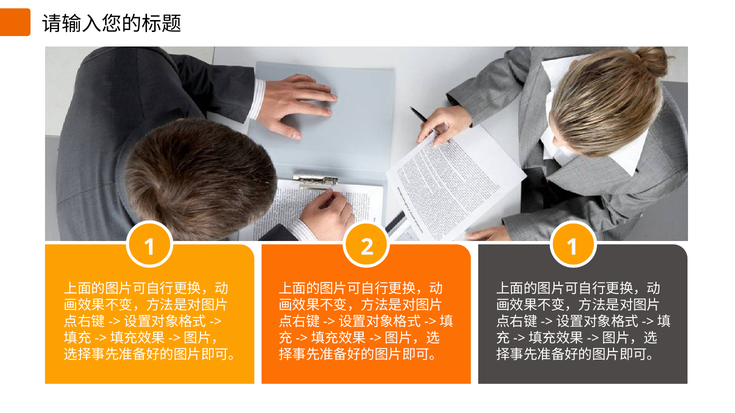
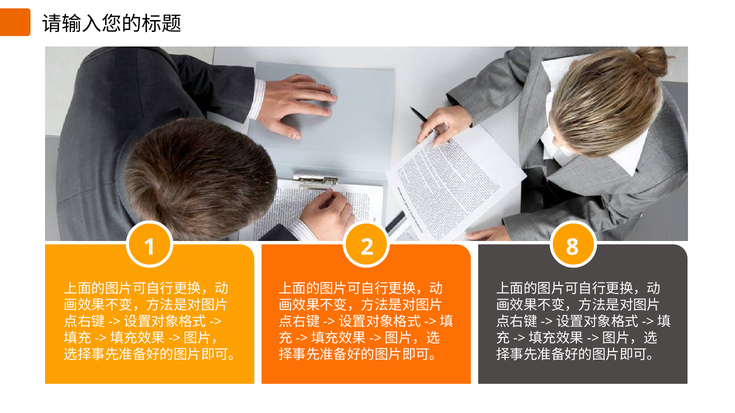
2 1: 1 -> 8
